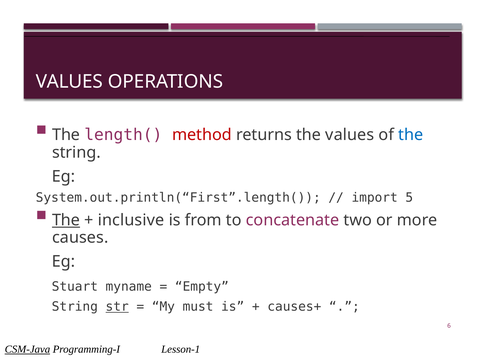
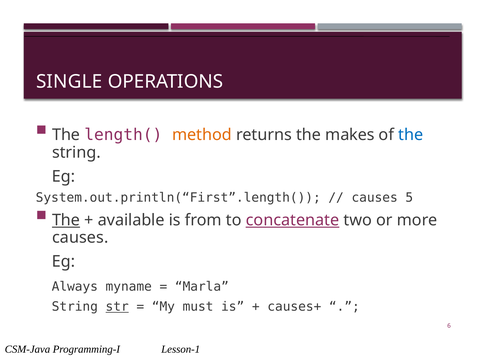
VALUES at (69, 82): VALUES -> SINGLE
method colour: red -> orange
the values: values -> makes
import at (375, 198): import -> causes
inclusive: inclusive -> available
concatenate underline: none -> present
Stuart: Stuart -> Always
Empty: Empty -> Marla
CSM-Java underline: present -> none
